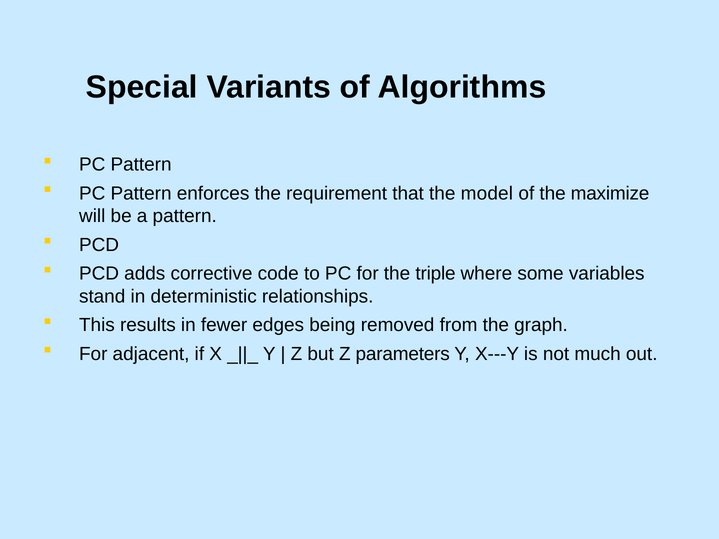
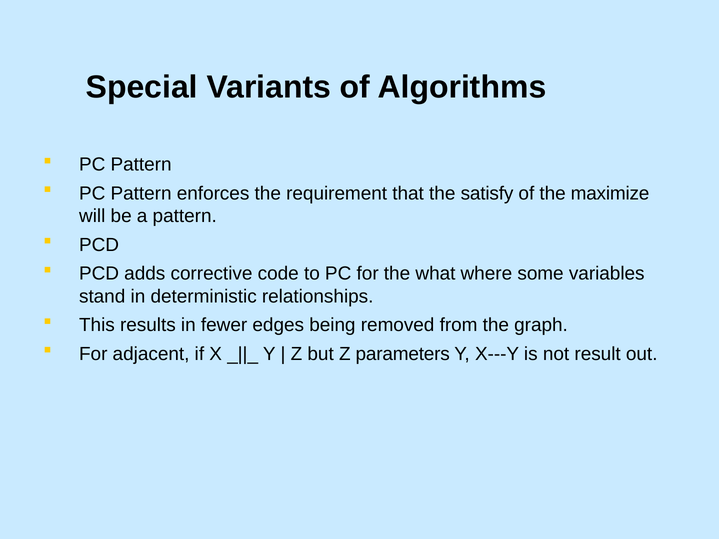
model: model -> satisfy
triple: triple -> what
much: much -> result
